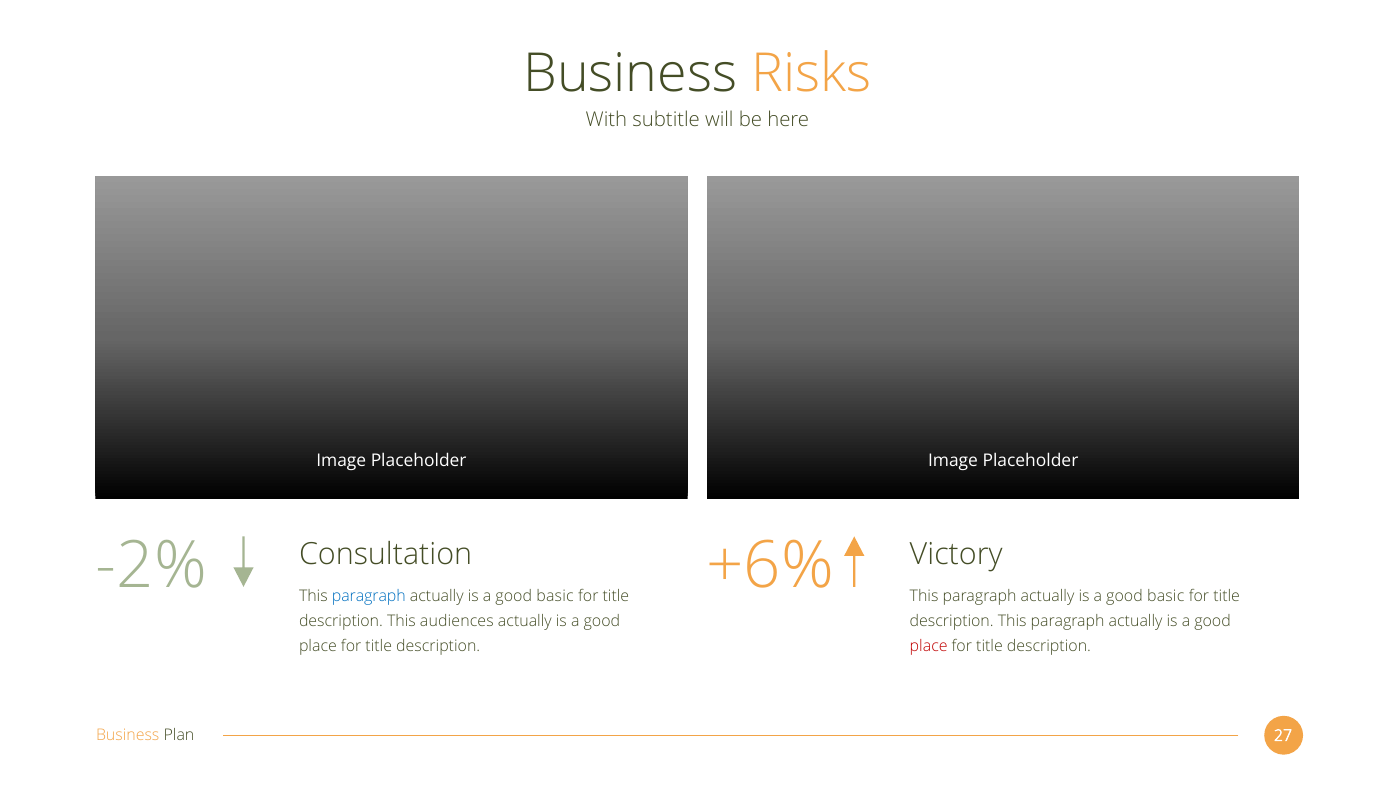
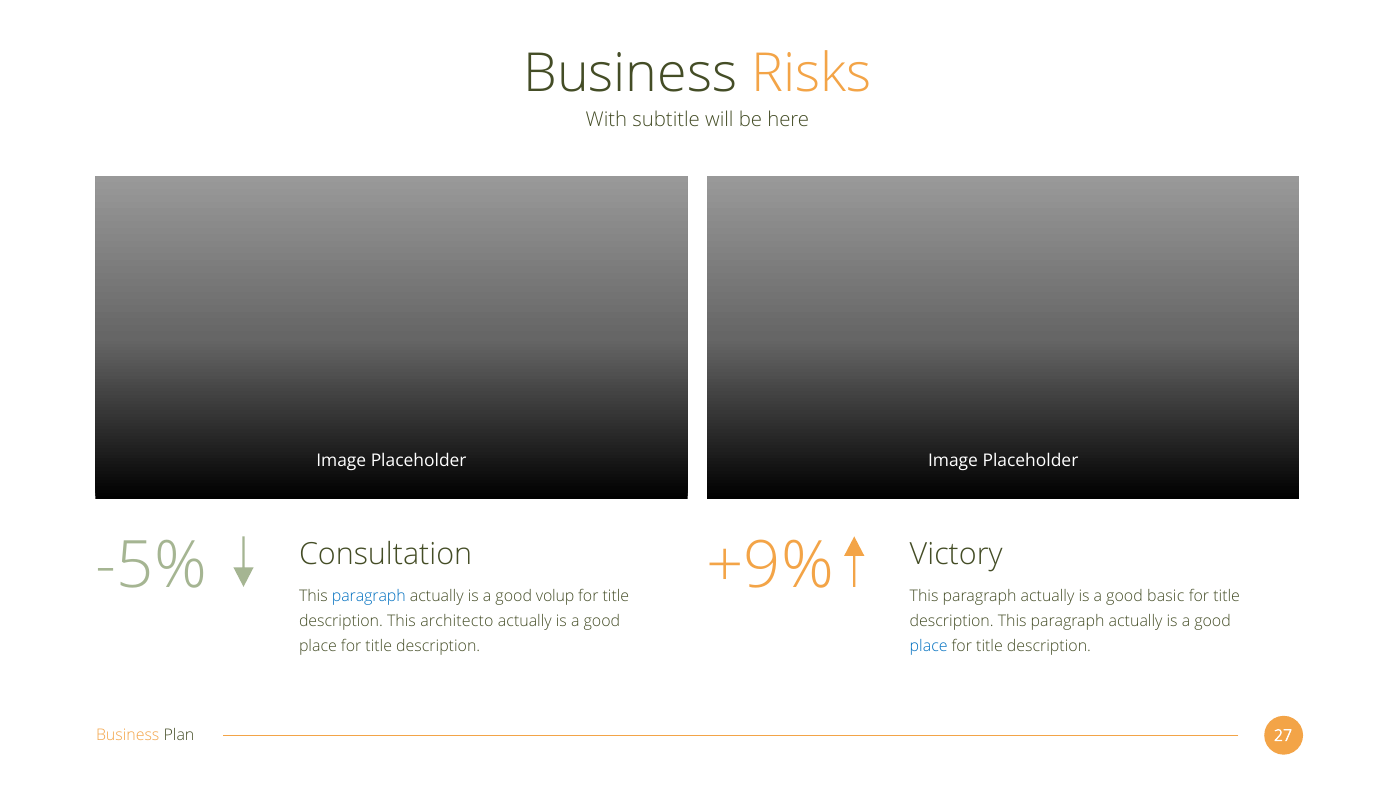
-2%: -2% -> -5%
+6%: +6% -> +9%
basic at (555, 596): basic -> volup
audiences: audiences -> architecto
place at (929, 646) colour: red -> blue
